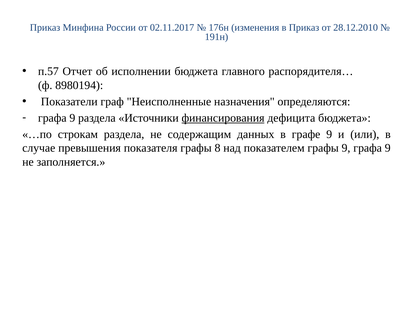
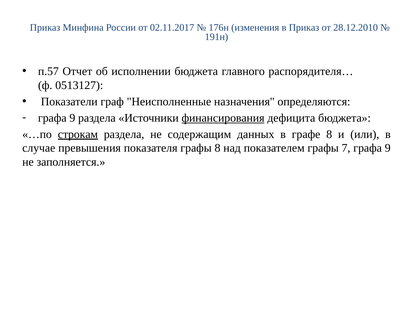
8980194: 8980194 -> 0513127
строкам underline: none -> present
графе 9: 9 -> 8
графы 9: 9 -> 7
